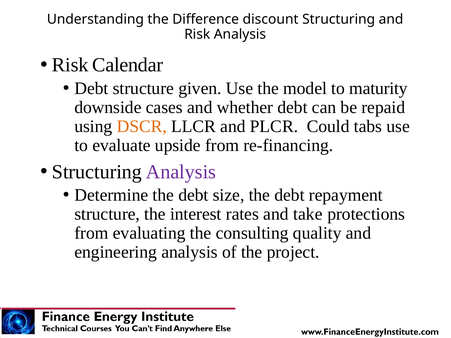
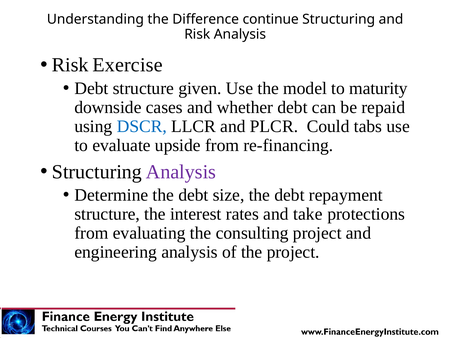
discount: discount -> continue
Calendar: Calendar -> Exercise
DSCR colour: orange -> blue
consulting quality: quality -> project
